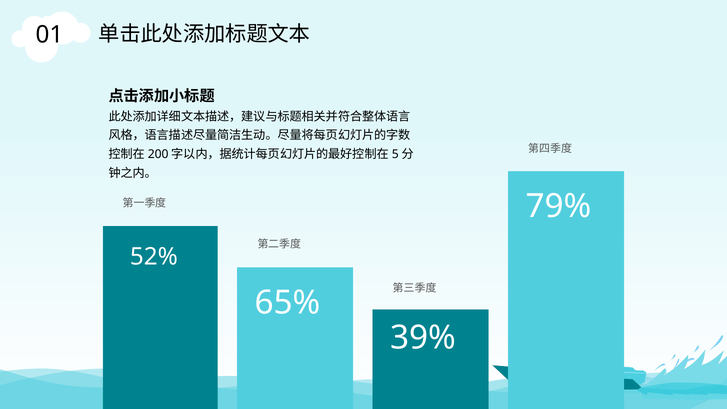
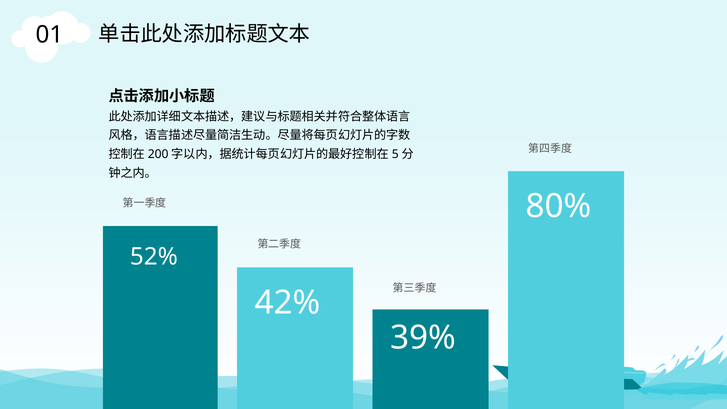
79%: 79% -> 80%
65%: 65% -> 42%
